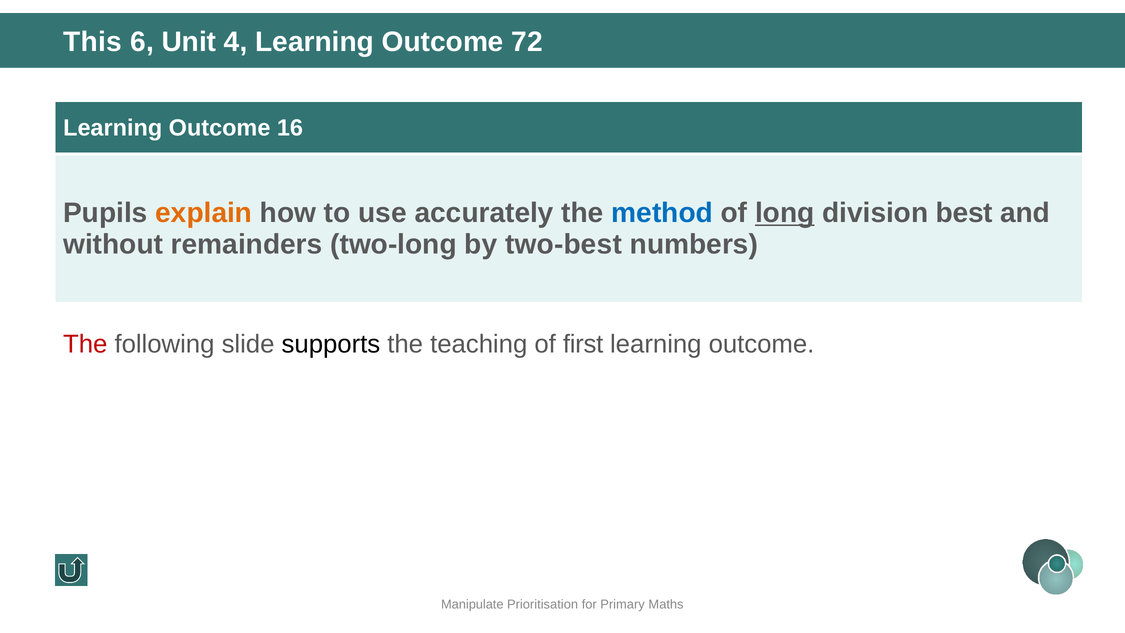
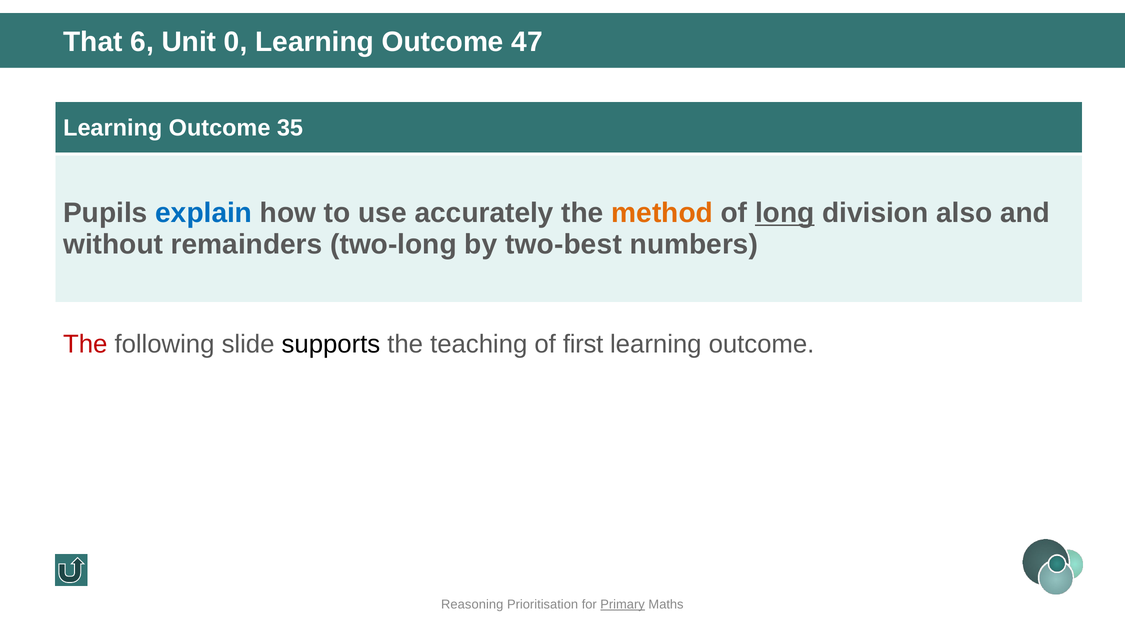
This: This -> That
4: 4 -> 0
72: 72 -> 47
16: 16 -> 35
explain colour: orange -> blue
method colour: blue -> orange
best: best -> also
Manipulate: Manipulate -> Reasoning
Primary underline: none -> present
